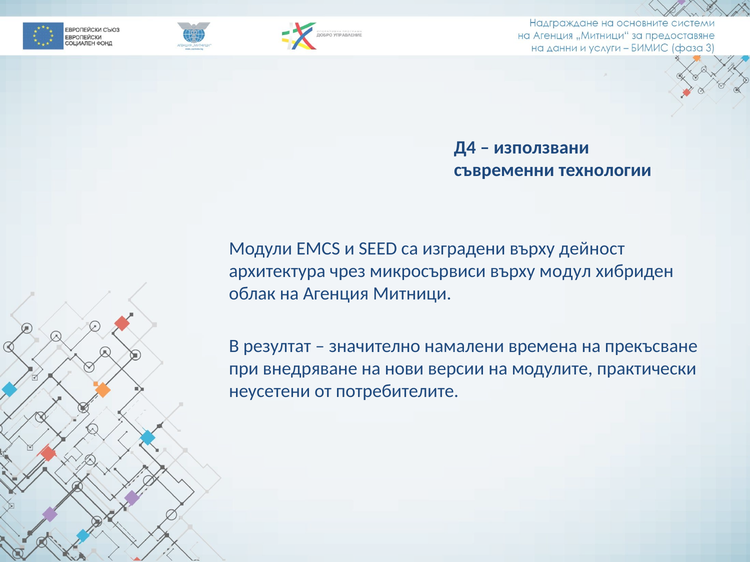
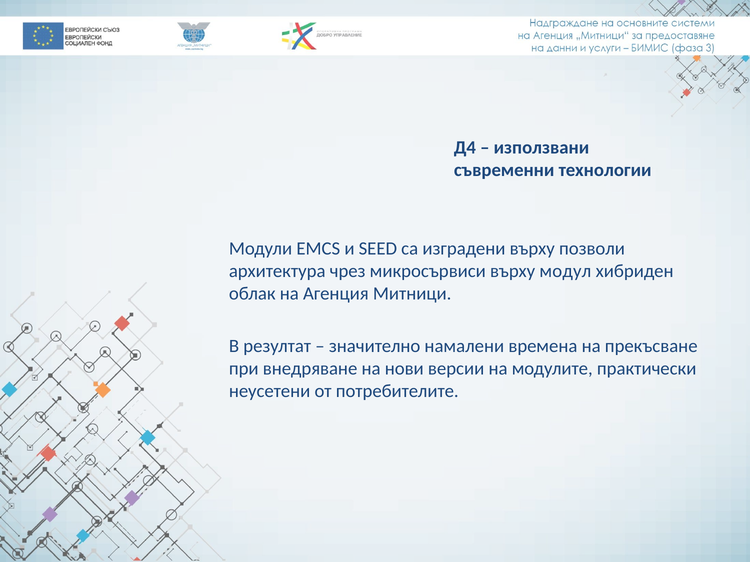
дейност: дейност -> позволи
